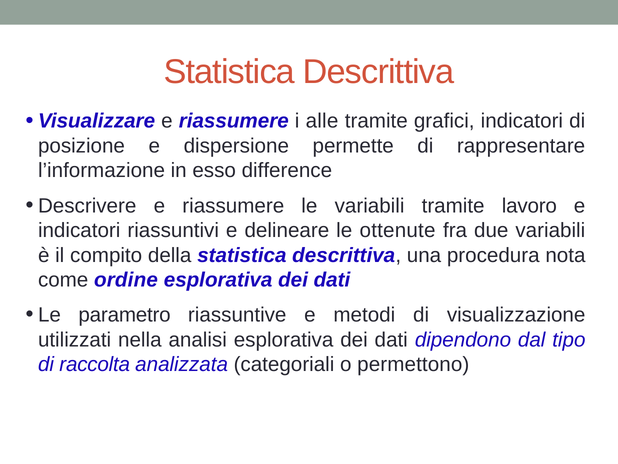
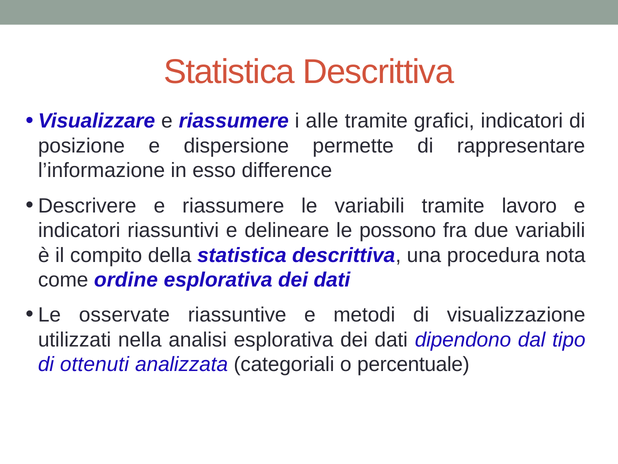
ottenute: ottenute -> possono
parametro: parametro -> osservate
raccolta: raccolta -> ottenuti
permettono: permettono -> percentuale
